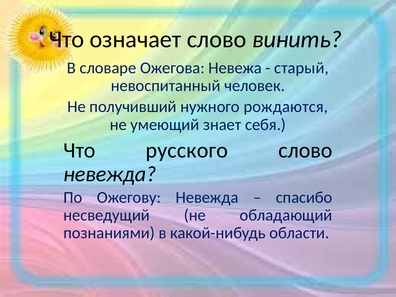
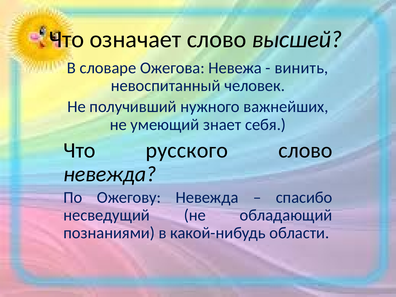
винить: винить -> высшей
старый: старый -> винить
рождаются: рождаются -> важнейших
